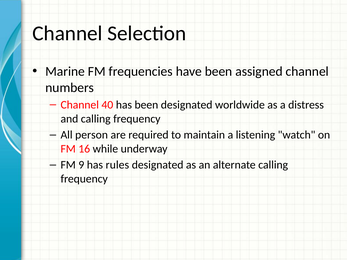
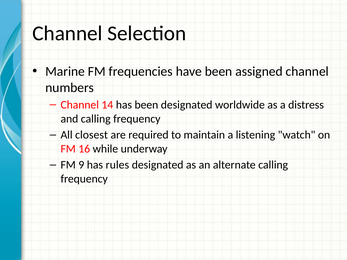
40: 40 -> 14
person: person -> closest
